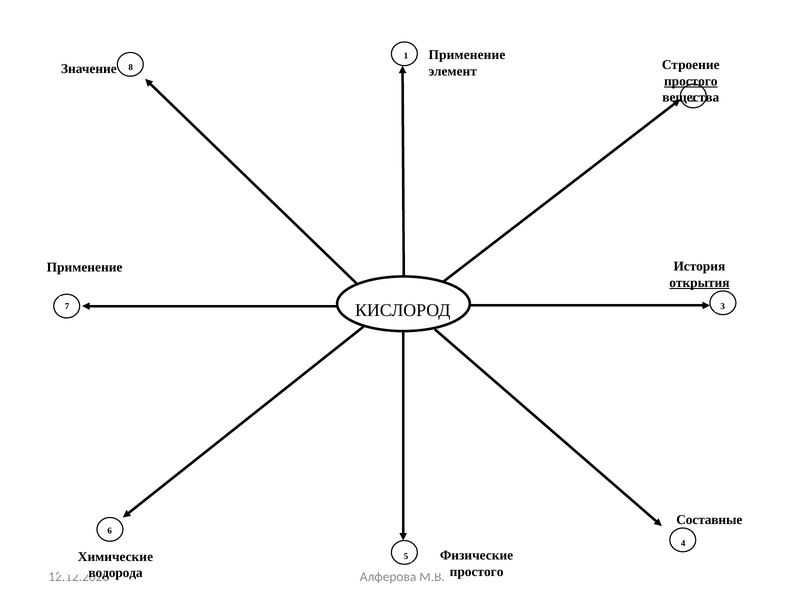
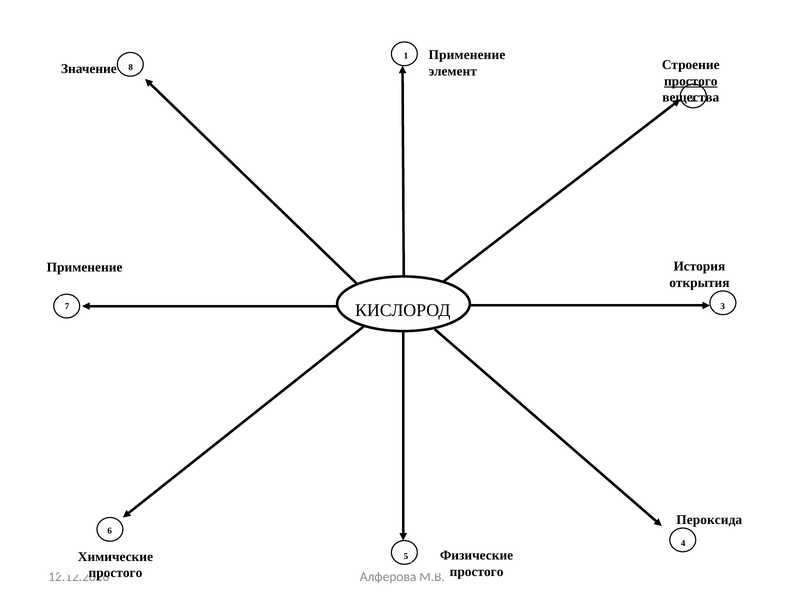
открытия underline: present -> none
Составные: Составные -> Пероксида
водорода at (116, 573): водорода -> простого
